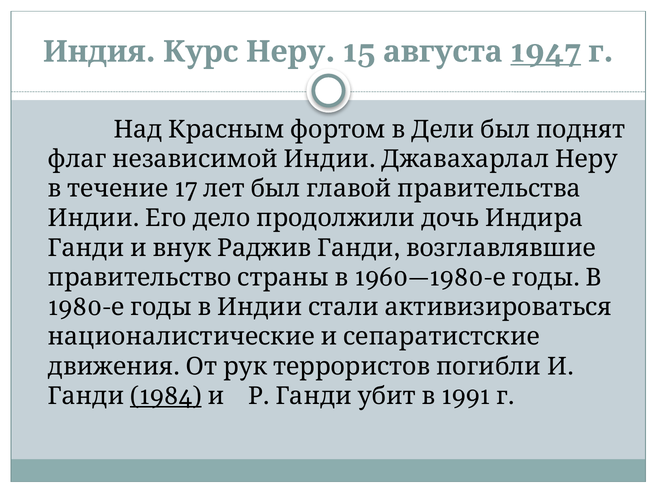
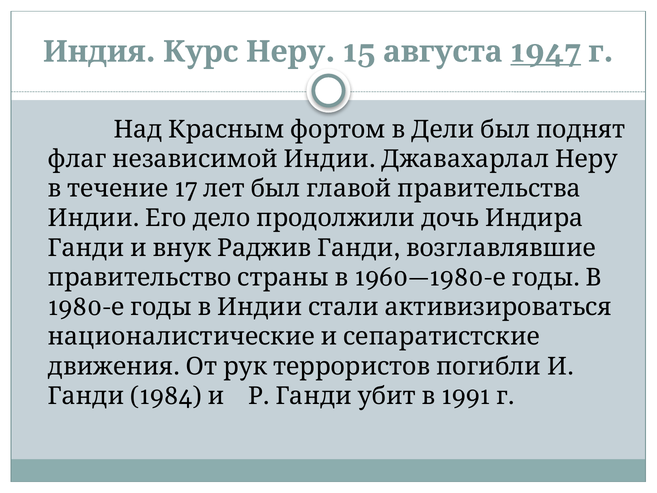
1984 underline: present -> none
